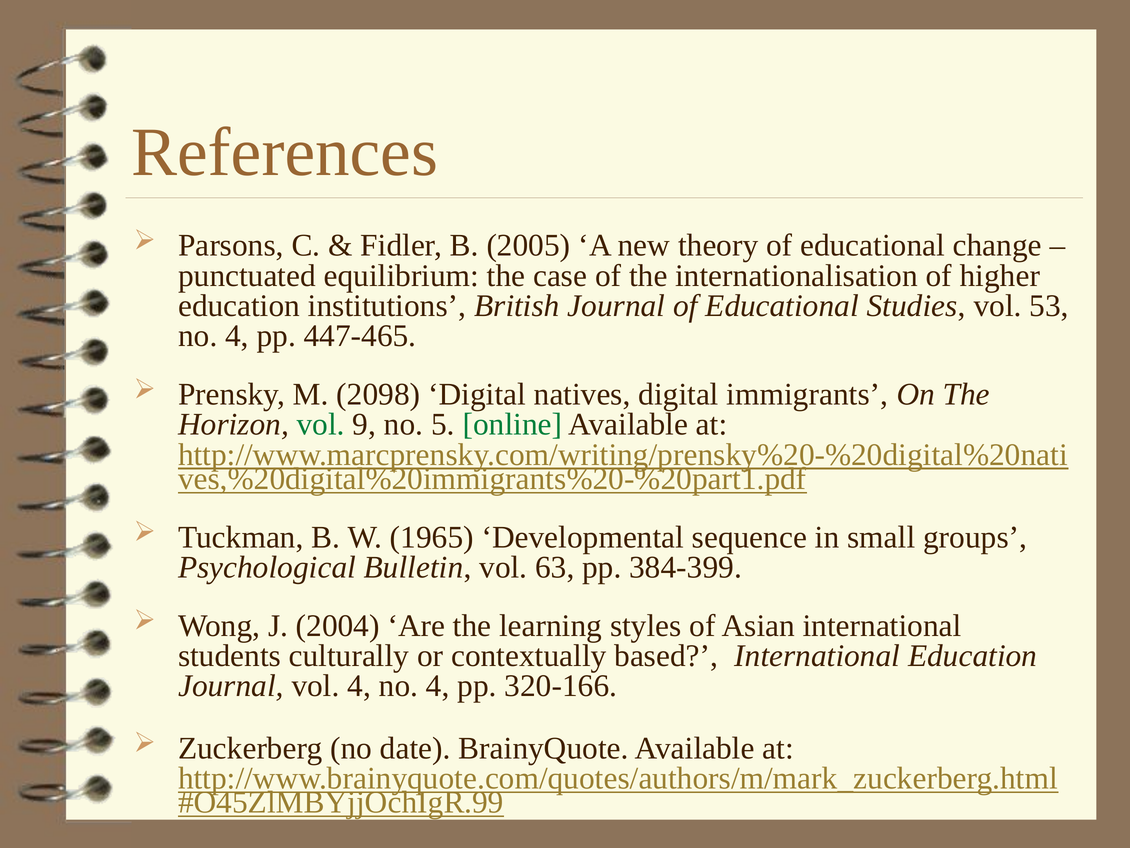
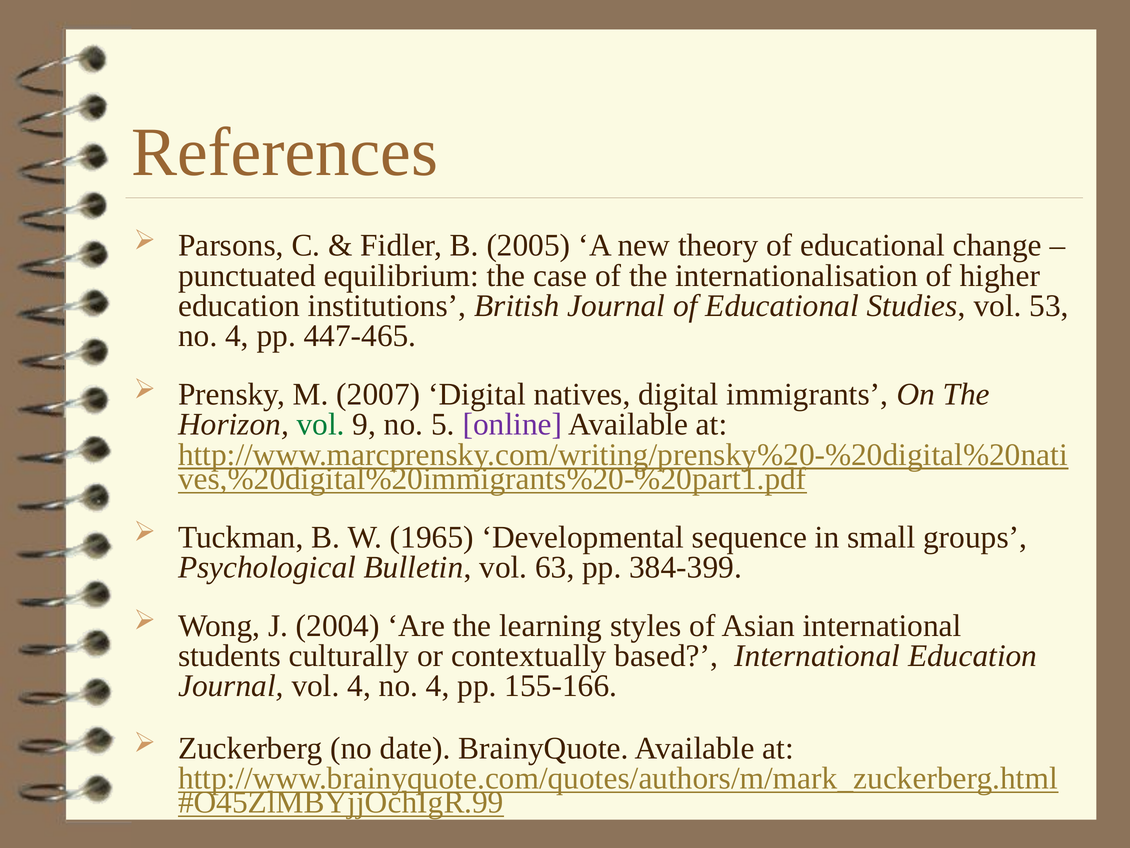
2098: 2098 -> 2007
online colour: green -> purple
320-166: 320-166 -> 155-166
